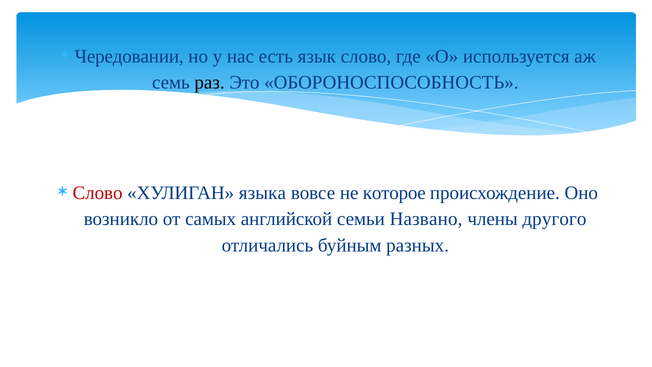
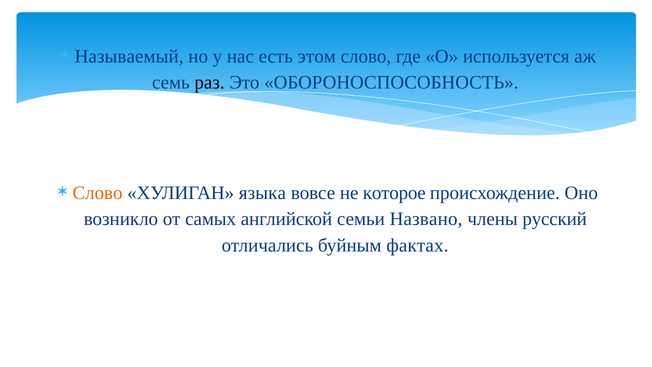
Чередовании: Чередовании -> Называемый
язык: язык -> этом
Слово at (98, 193) colour: red -> orange
другого: другого -> русский
разных: разных -> фактах
